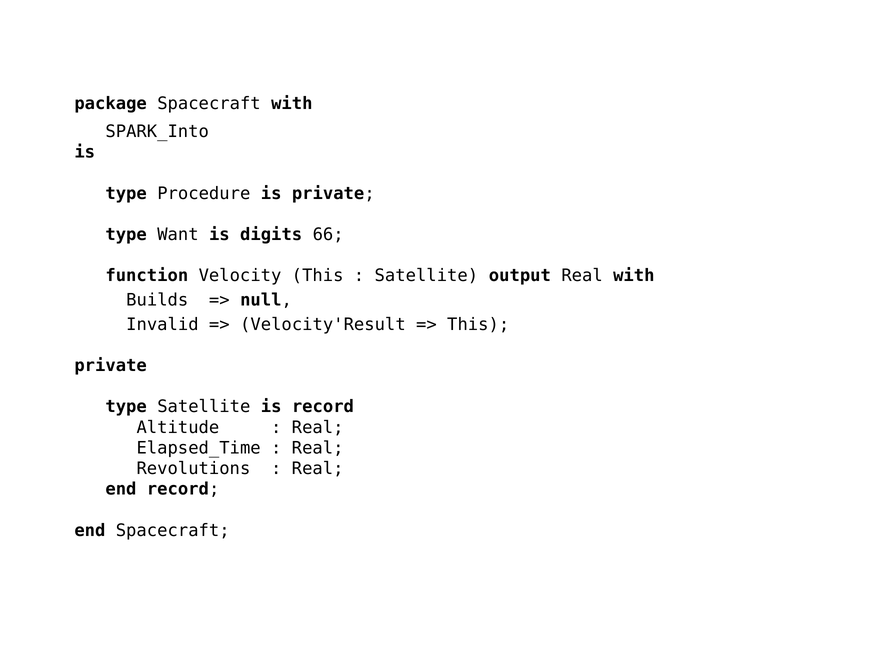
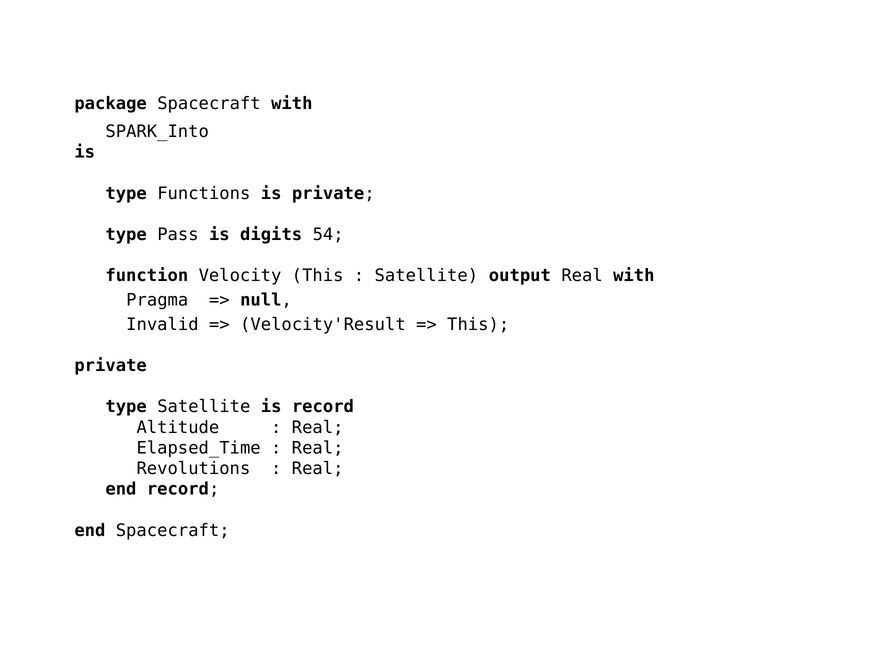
Procedure: Procedure -> Functions
Want: Want -> Pass
66: 66 -> 54
Builds: Builds -> Pragma
